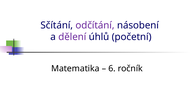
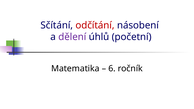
odčítání colour: purple -> red
